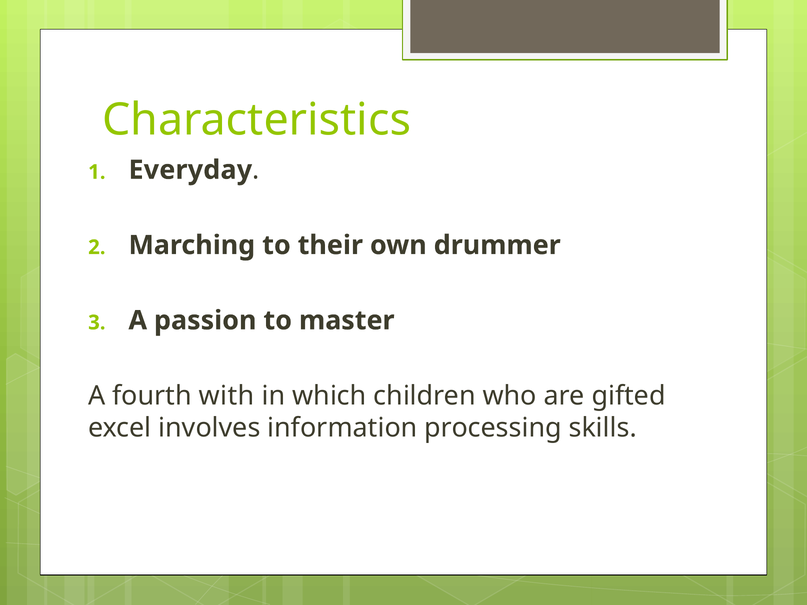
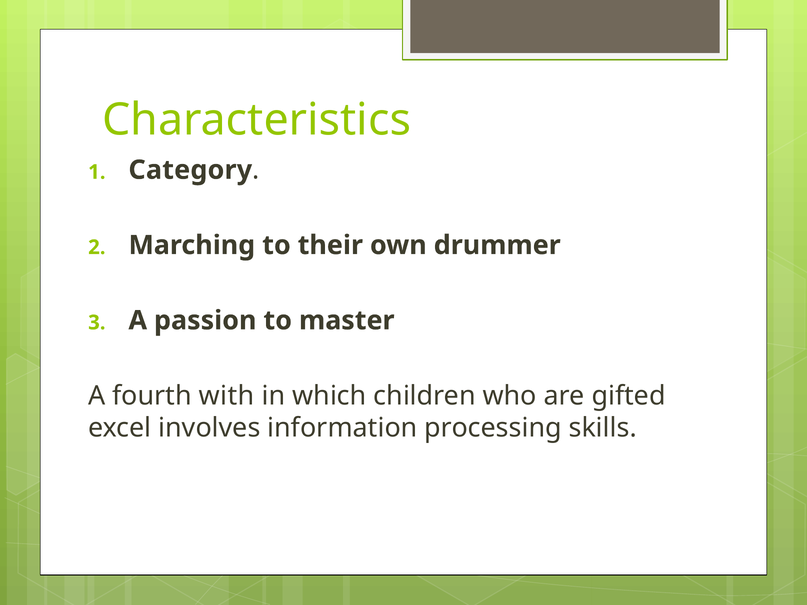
Everyday: Everyday -> Category
